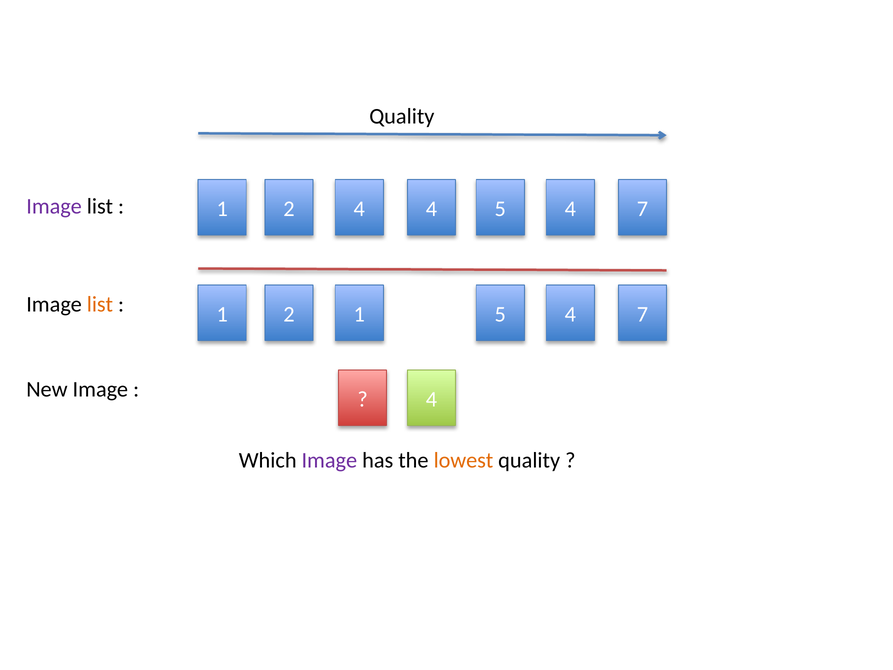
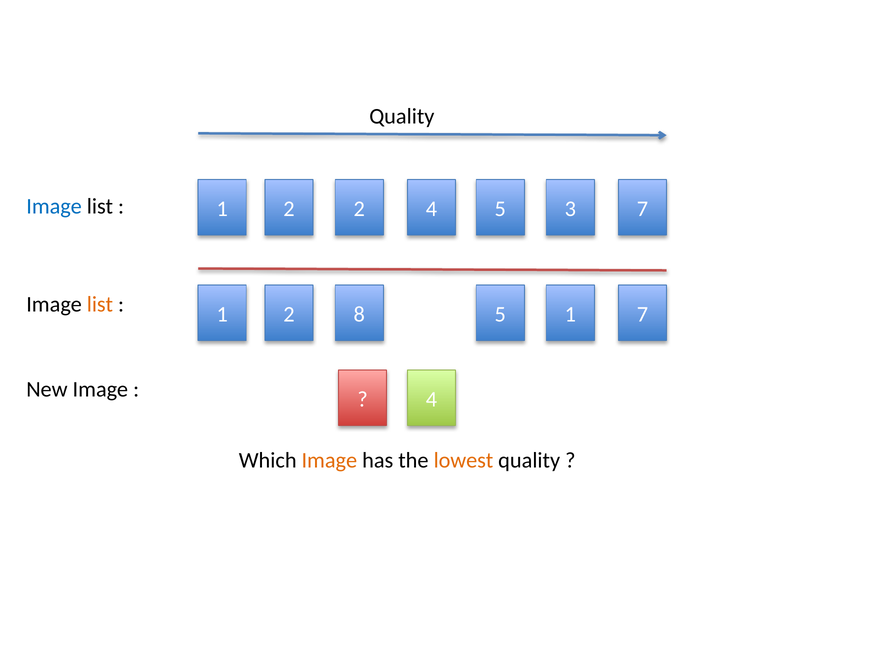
Image at (54, 206) colour: purple -> blue
2 4: 4 -> 2
4 at (570, 209): 4 -> 3
2 1: 1 -> 8
4 at (570, 314): 4 -> 1
Image at (329, 460) colour: purple -> orange
